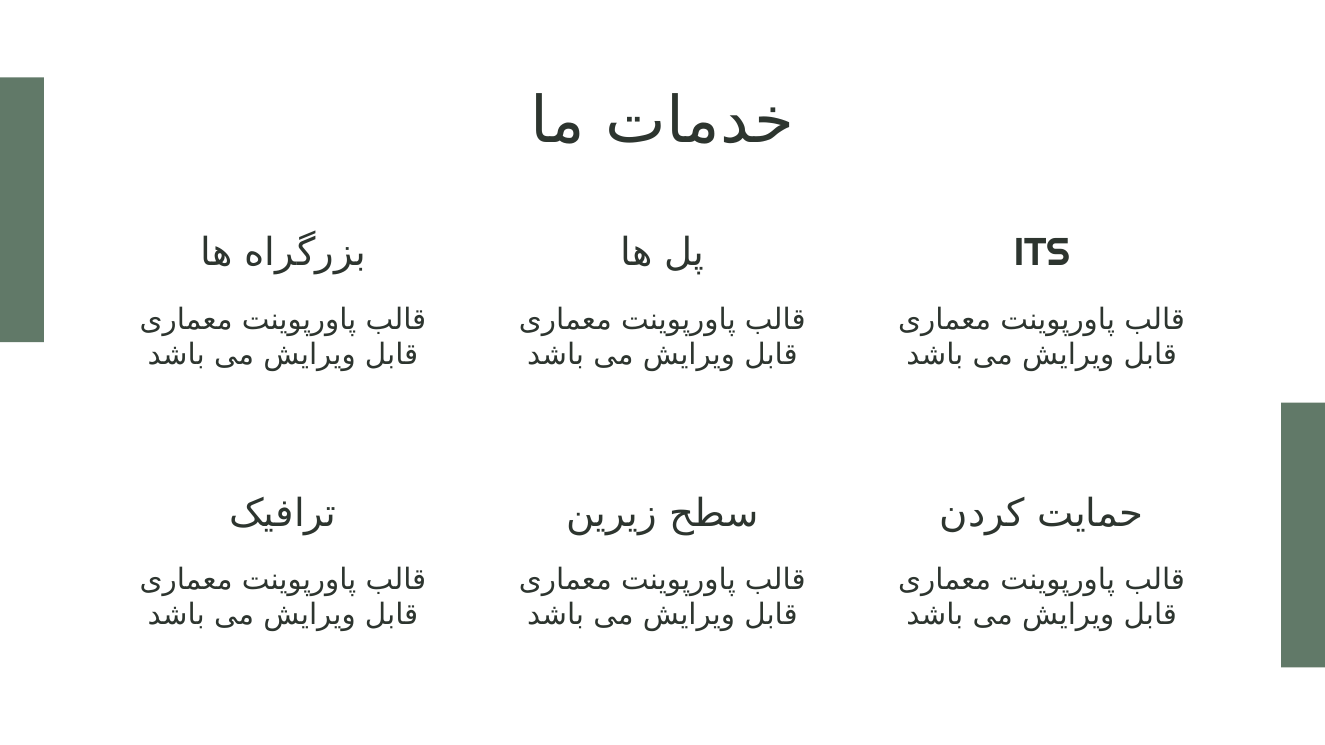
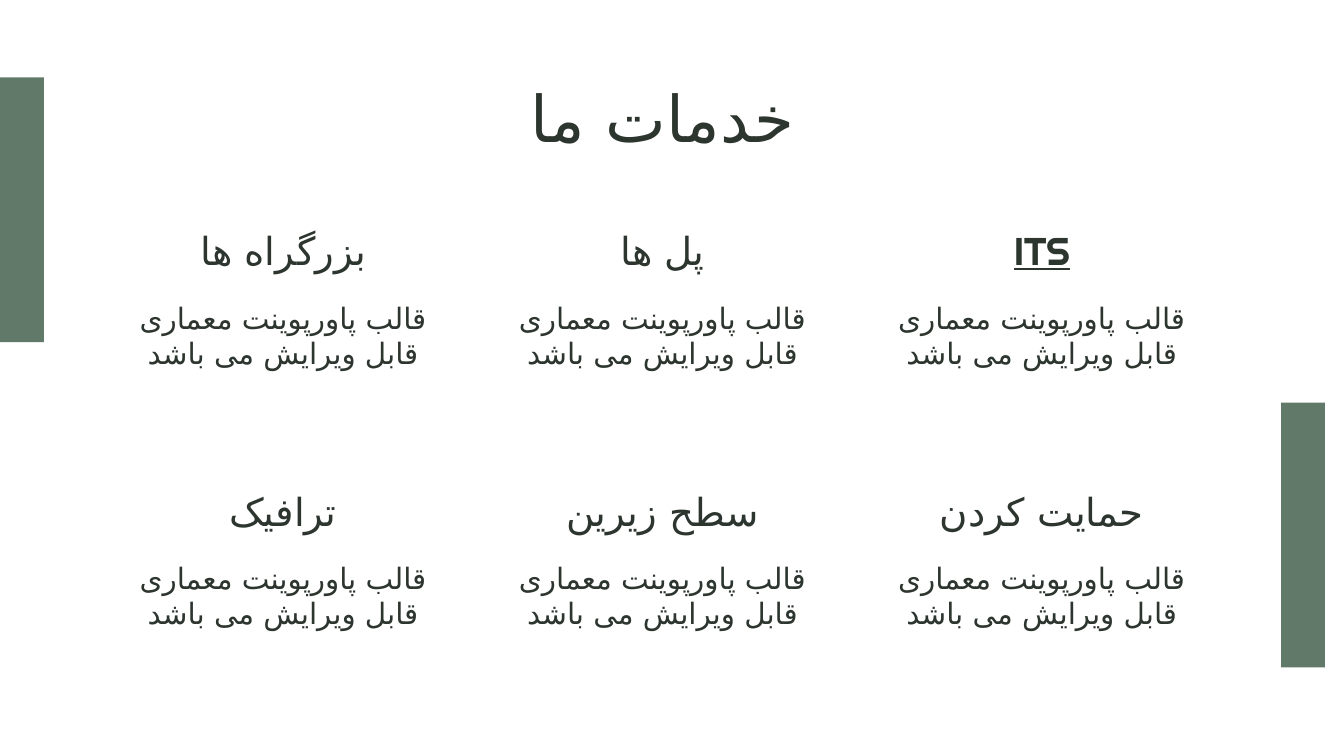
ITS underline: none -> present
